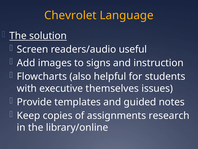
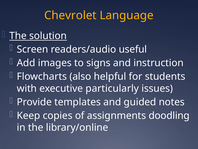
themselves: themselves -> particularly
research: research -> doodling
